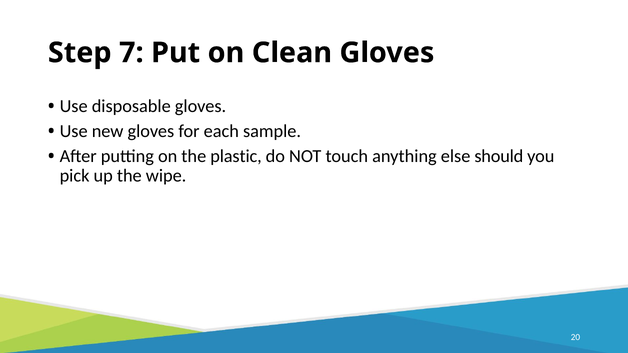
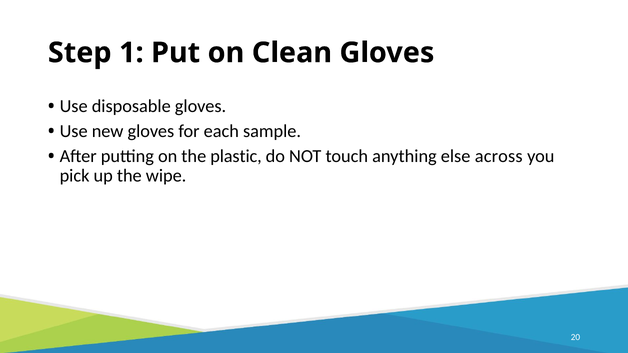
7: 7 -> 1
should: should -> across
